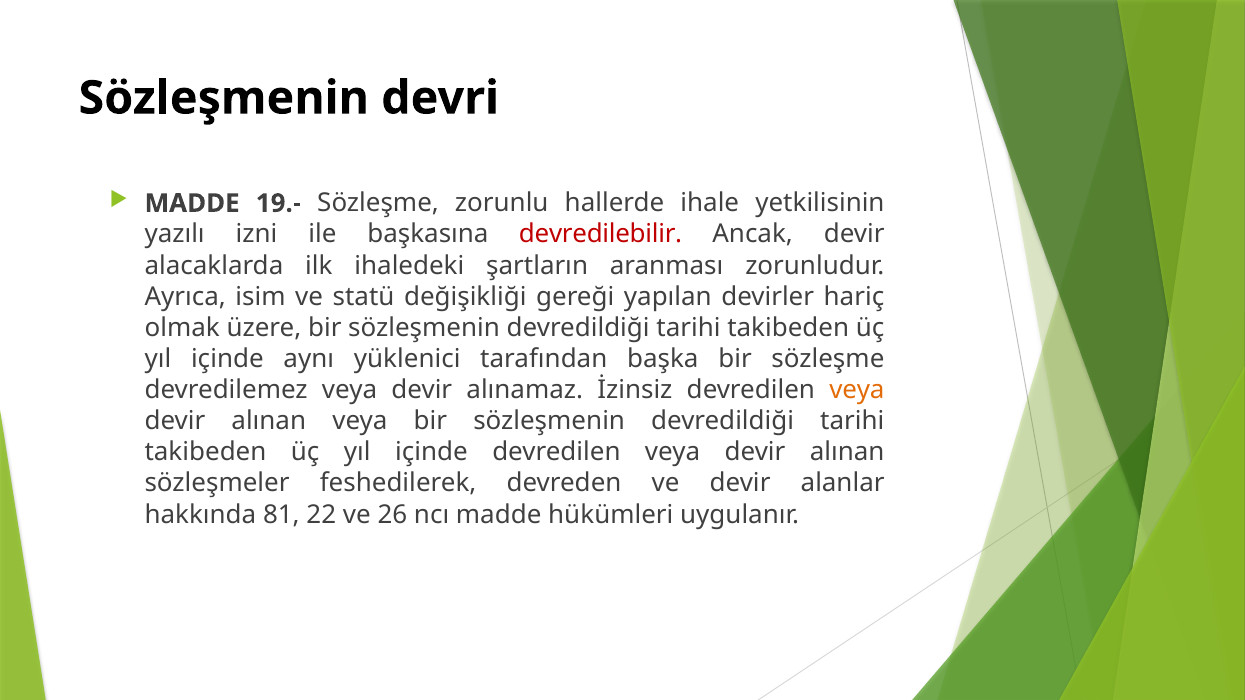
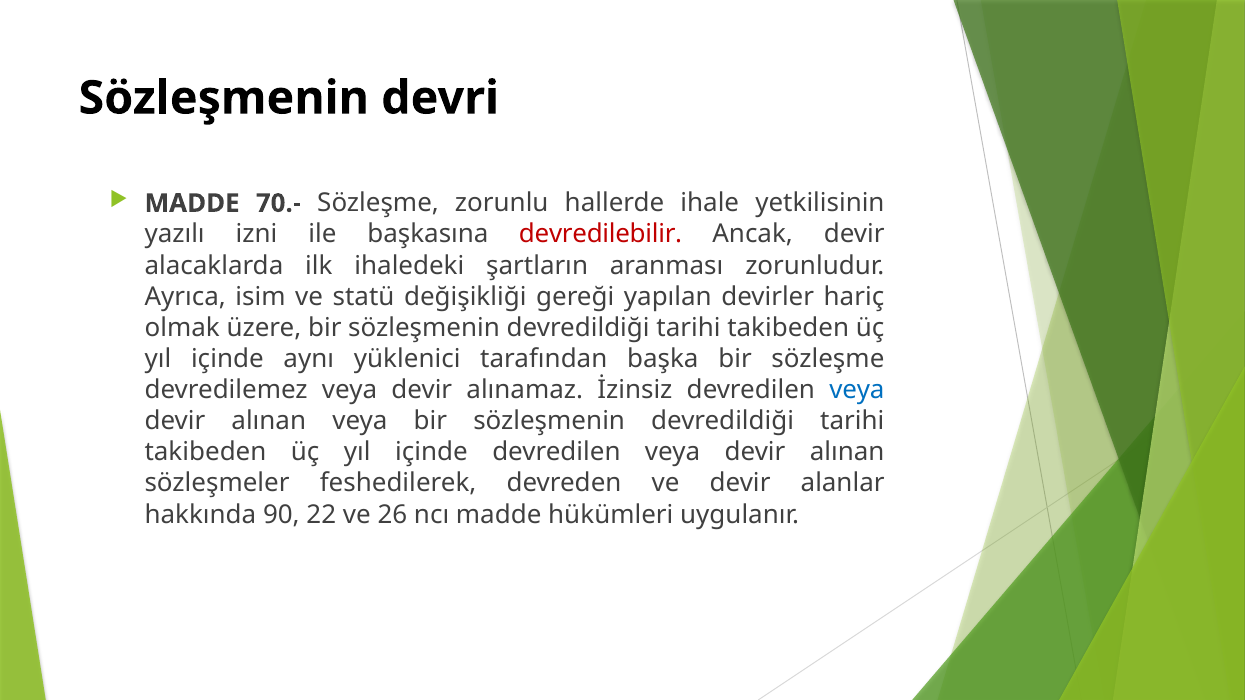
19.-: 19.- -> 70.-
veya at (857, 390) colour: orange -> blue
81: 81 -> 90
